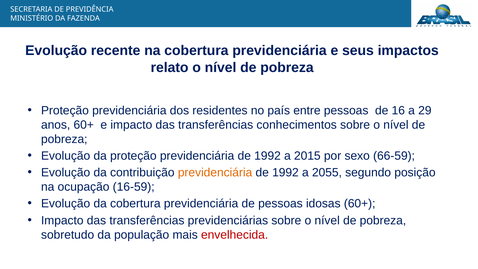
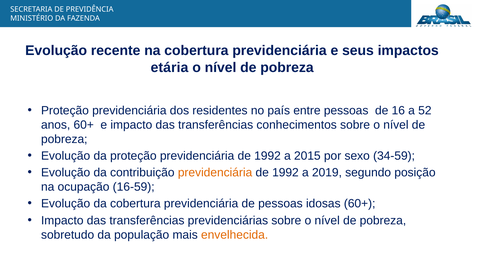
relato: relato -> etária
29: 29 -> 52
66-59: 66-59 -> 34-59
2055: 2055 -> 2019
envelhecida colour: red -> orange
